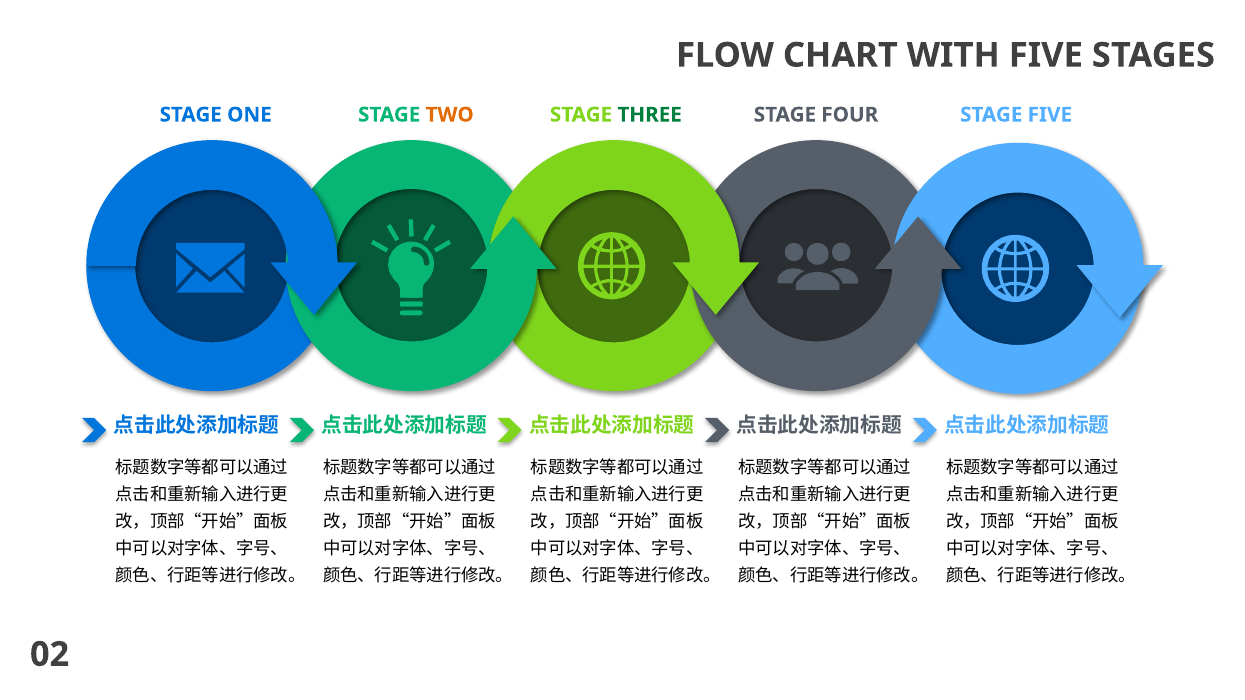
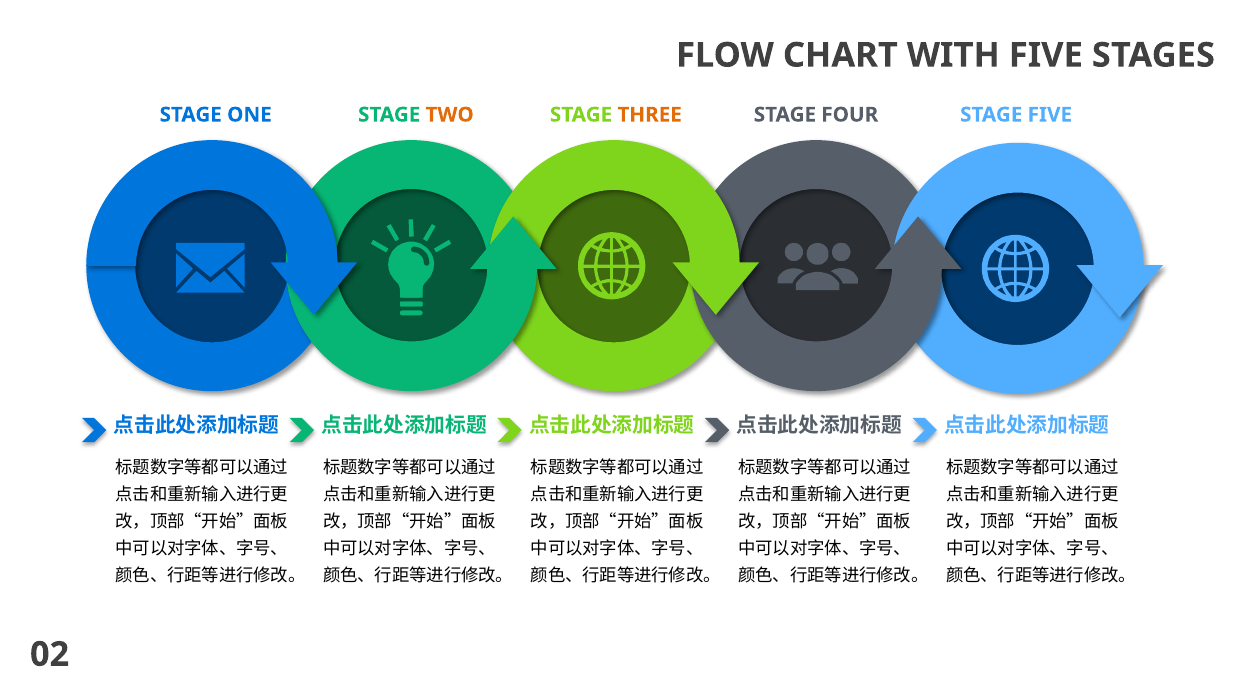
THREE colour: green -> orange
